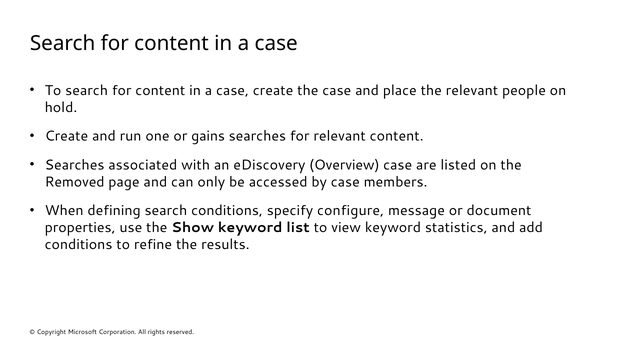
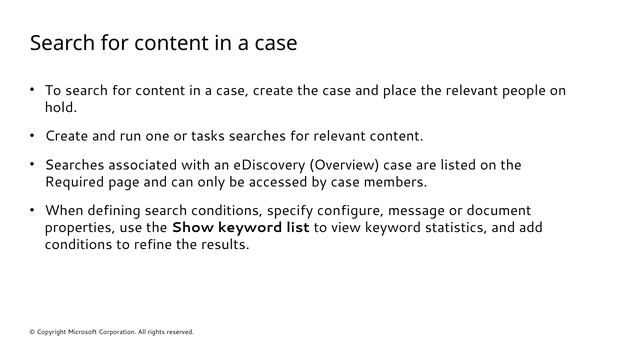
gains: gains -> tasks
Removed: Removed -> Required
